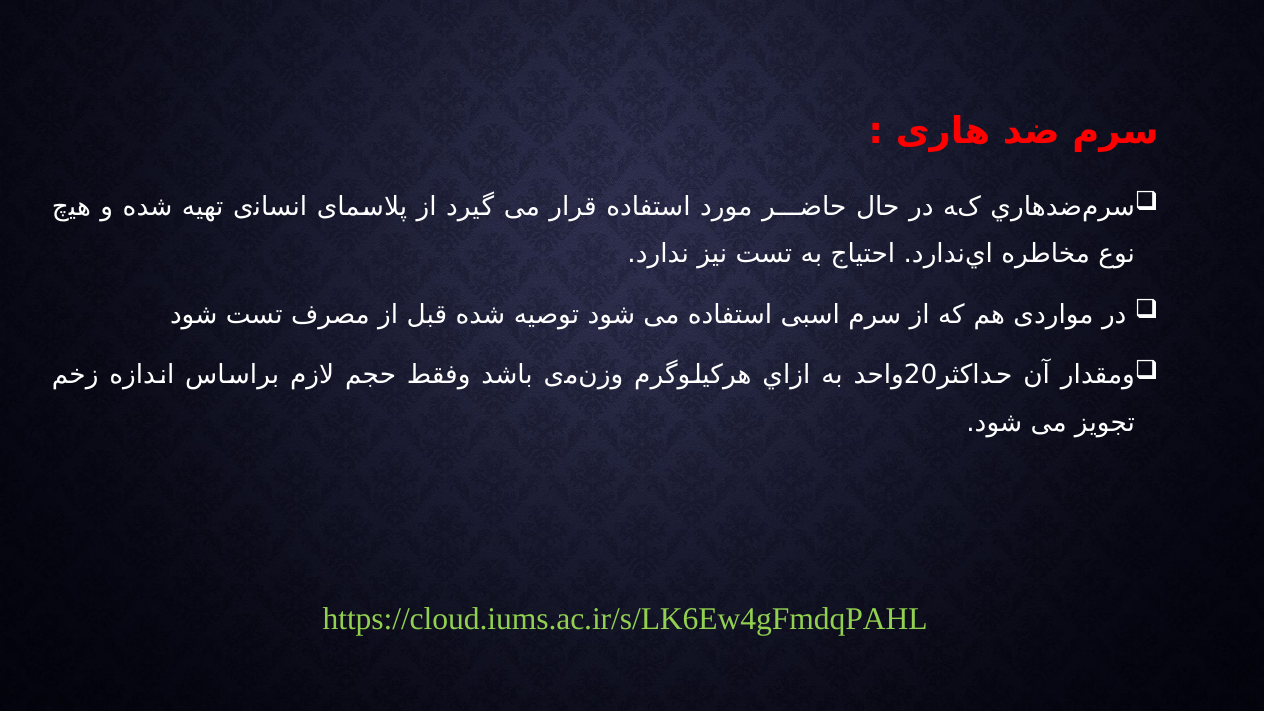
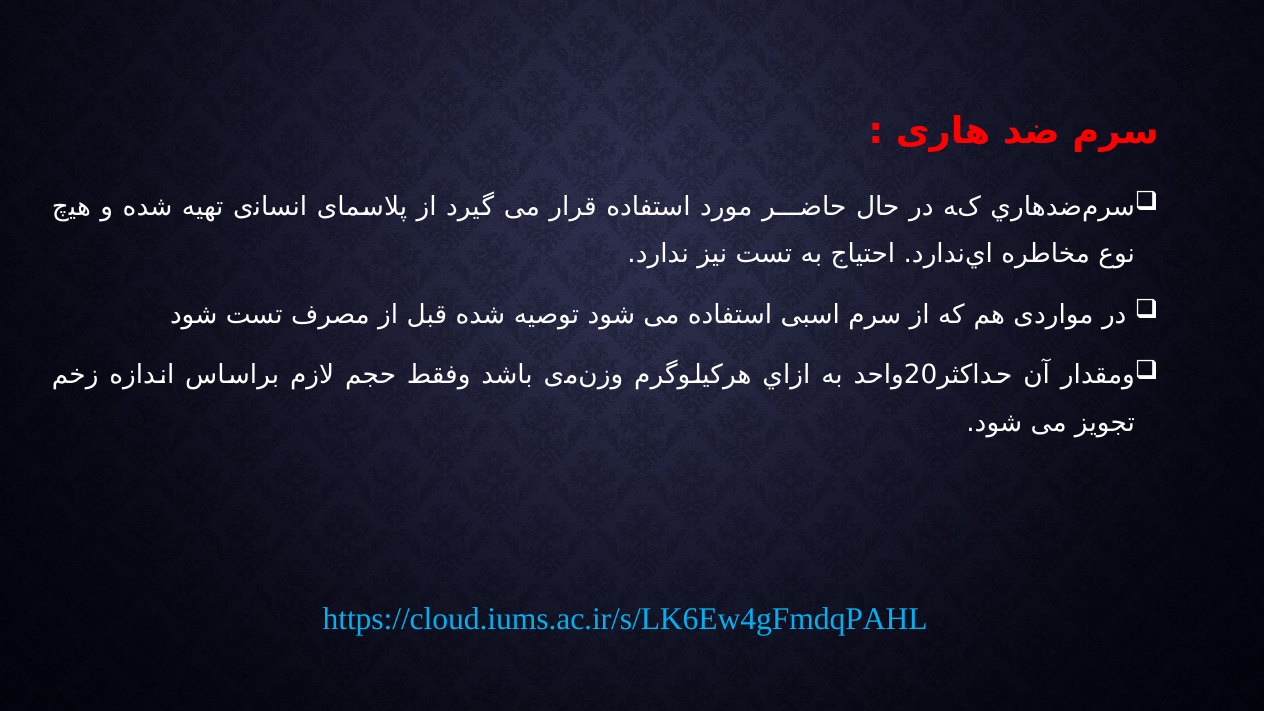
https://cloud.iums.ac.ir/s/LK6Ew4gFmdqPAHL colour: light green -> light blue
